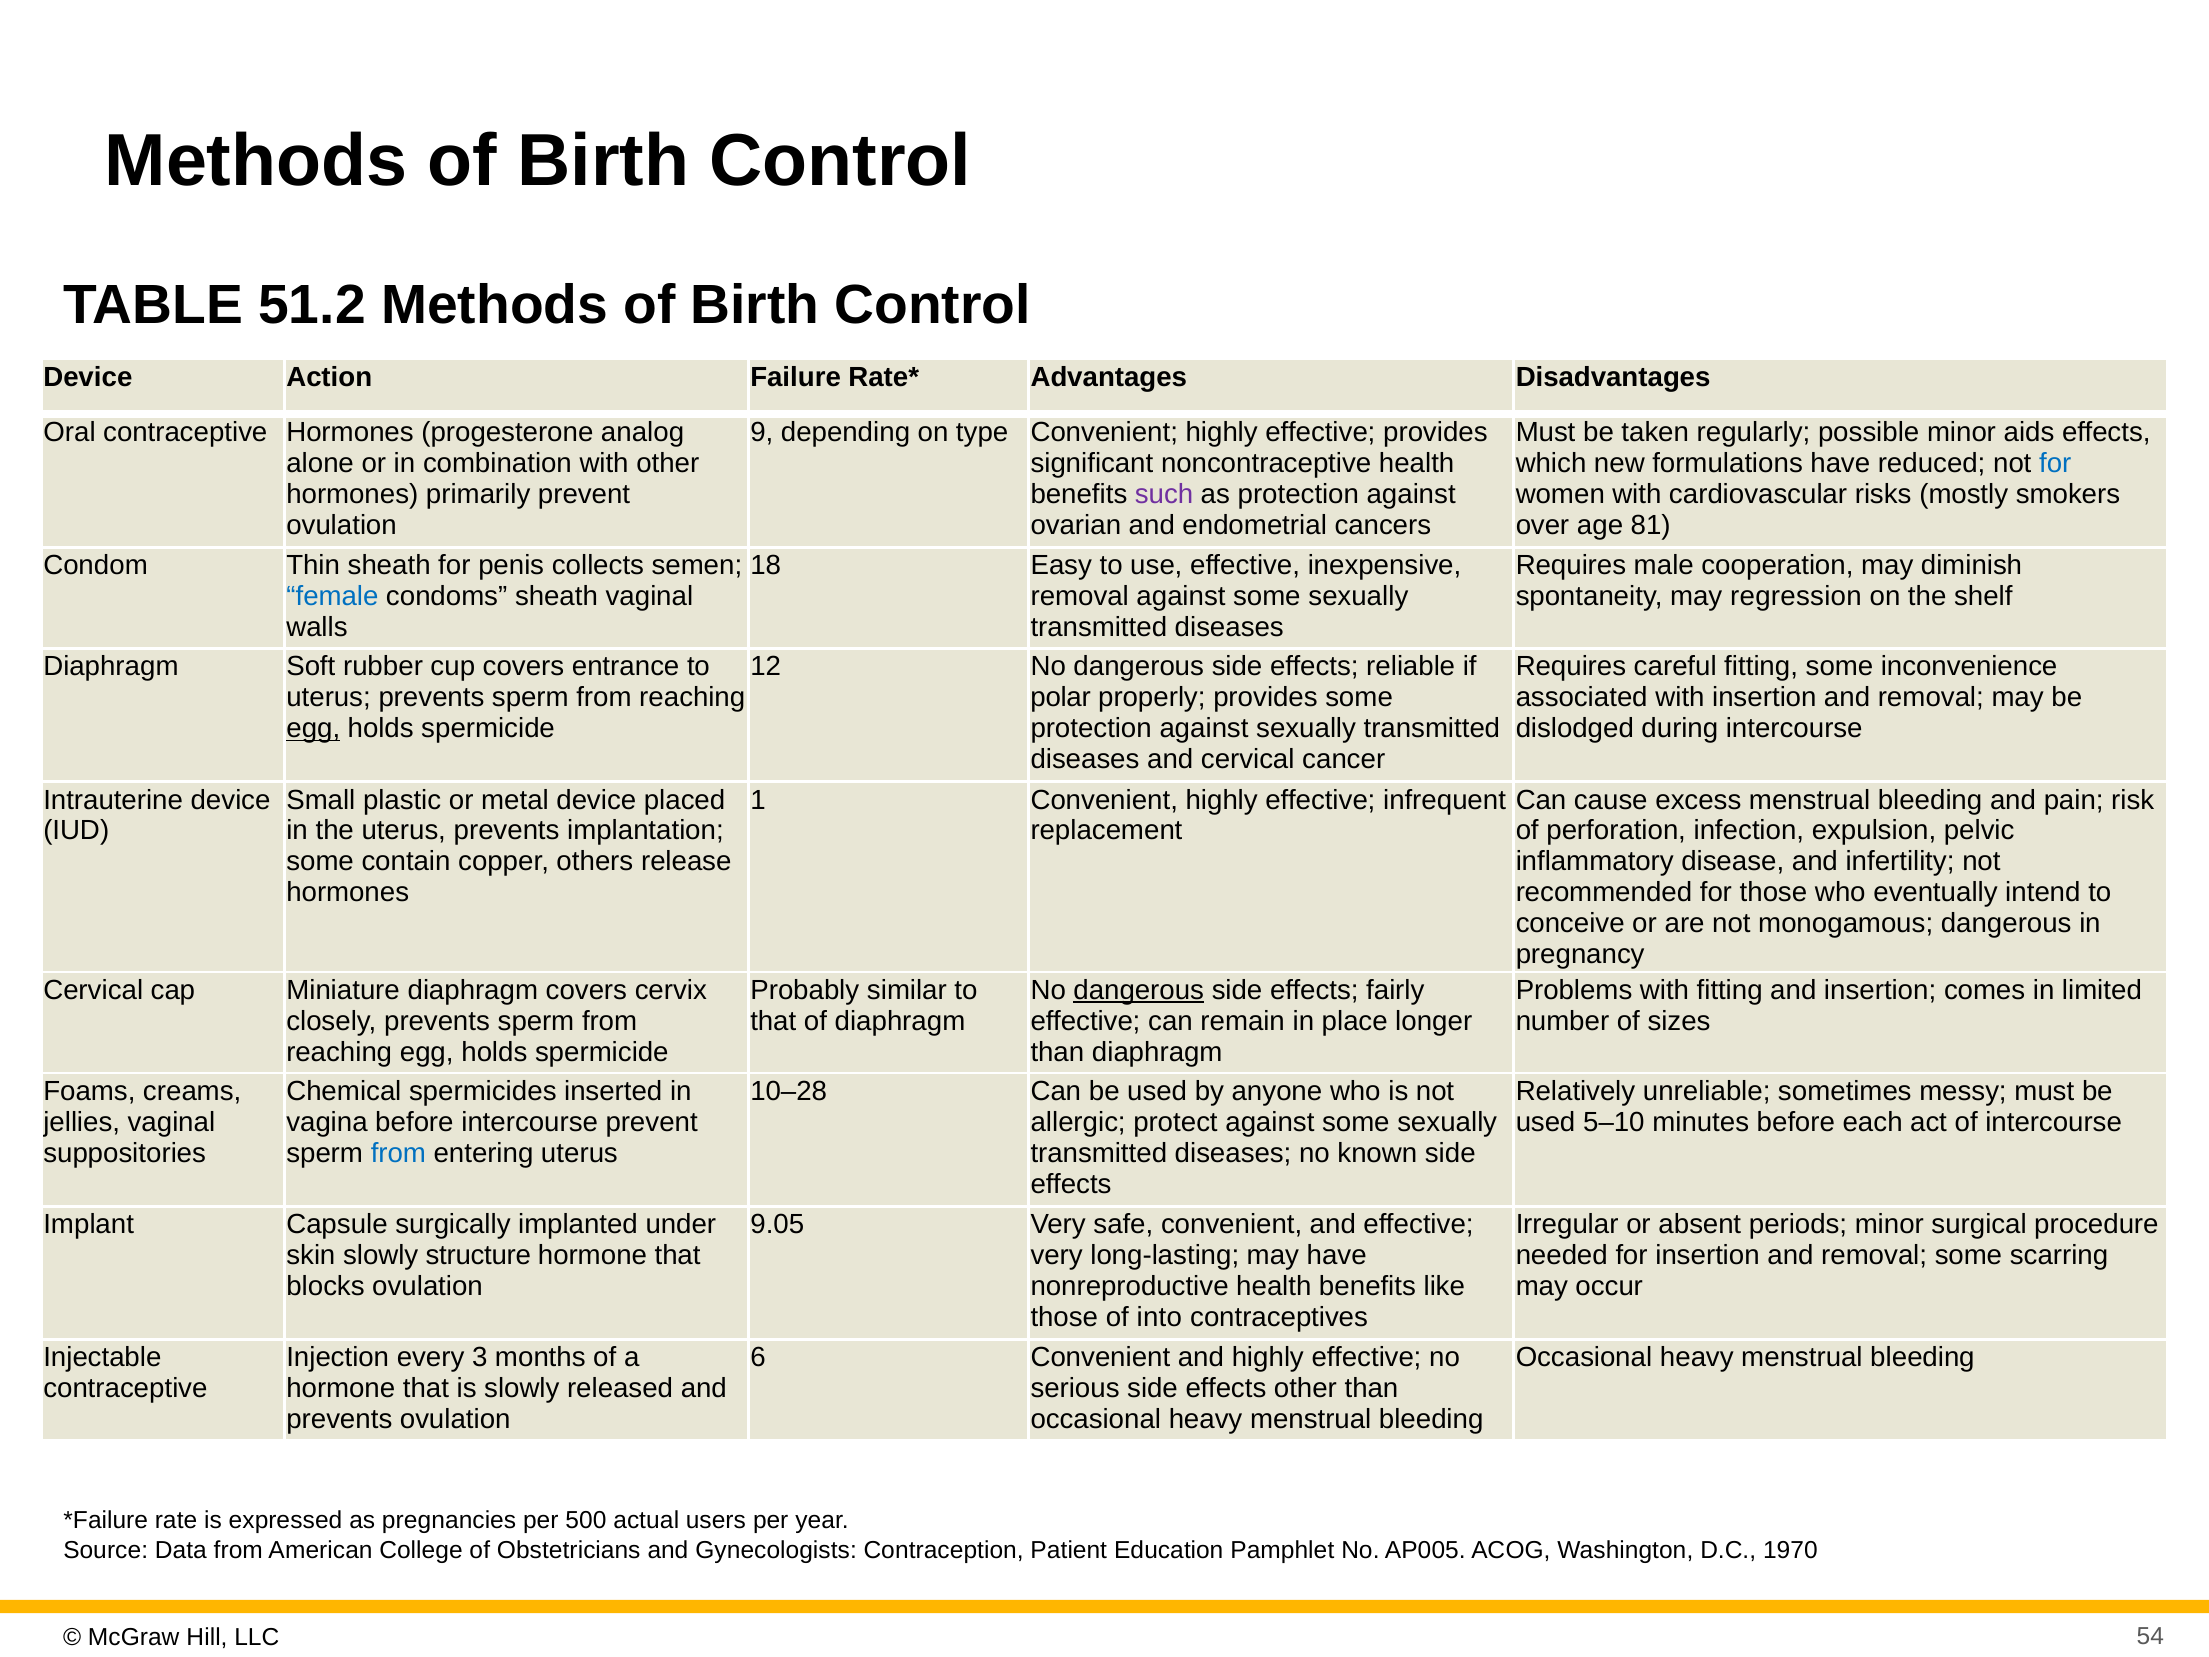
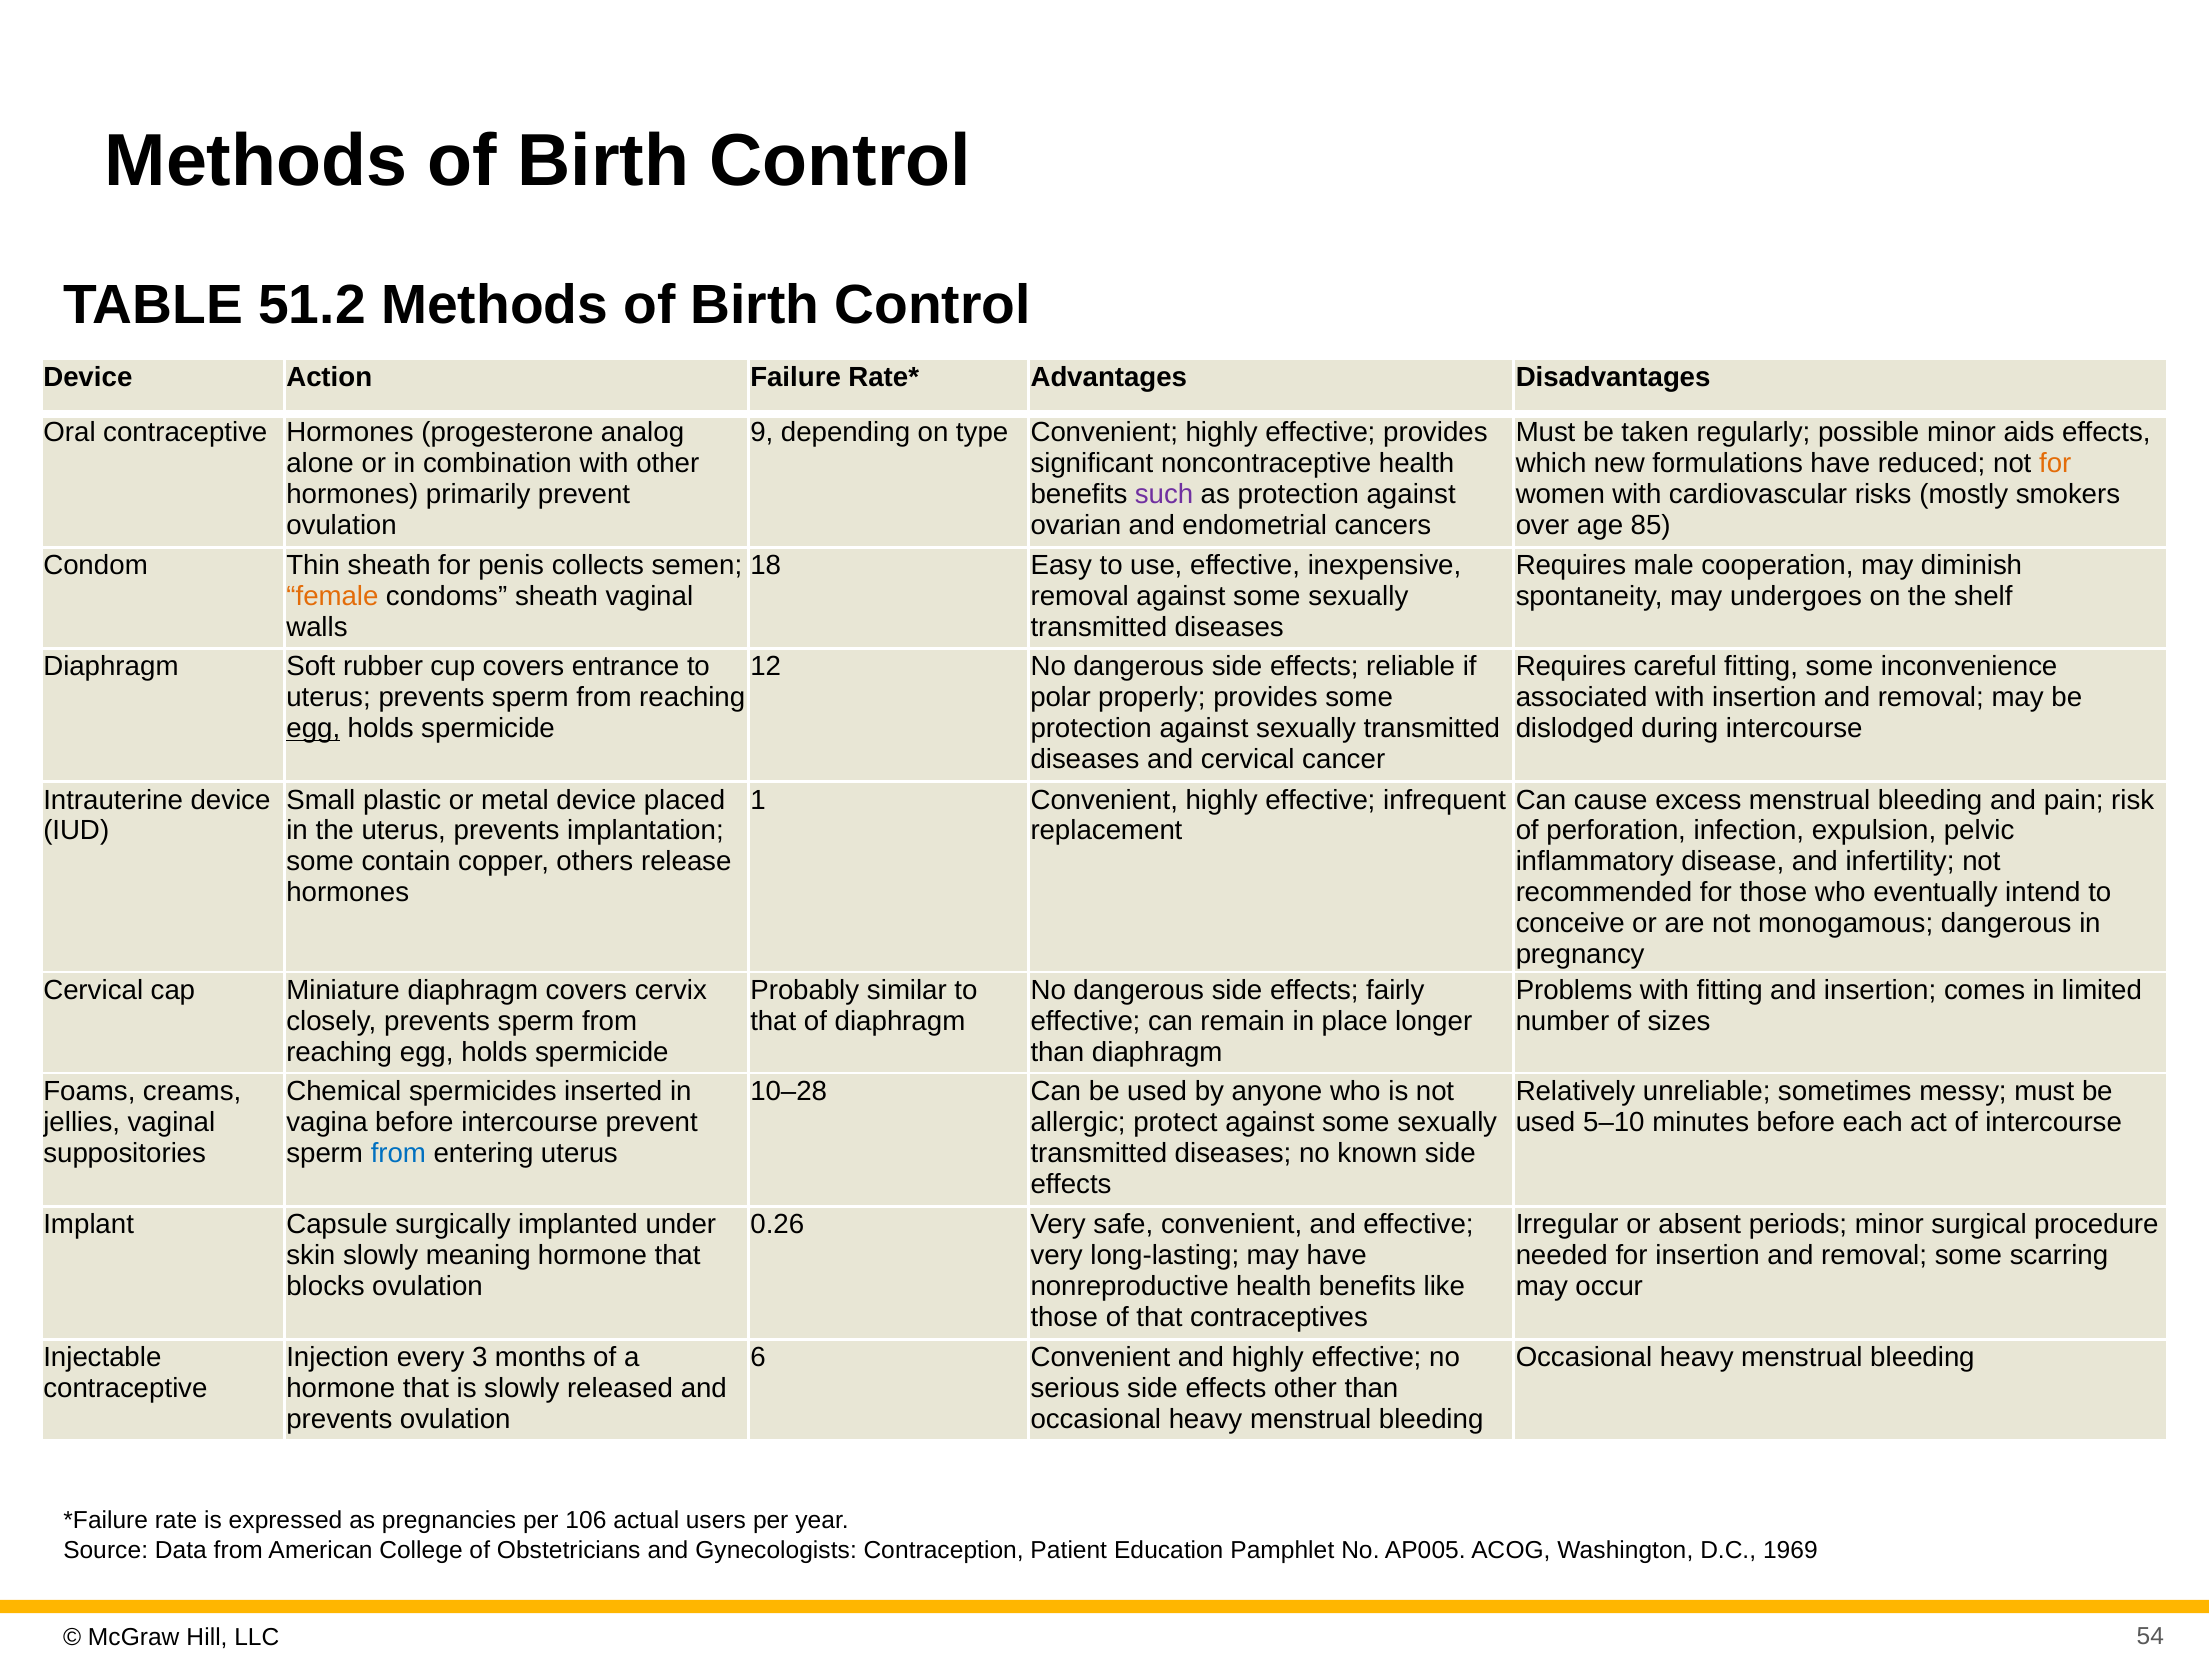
for at (2055, 463) colour: blue -> orange
81: 81 -> 85
female colour: blue -> orange
regression: regression -> undergoes
dangerous at (1139, 990) underline: present -> none
9.05: 9.05 -> 0.26
structure: structure -> meaning
of into: into -> that
500: 500 -> 106
1970: 1970 -> 1969
